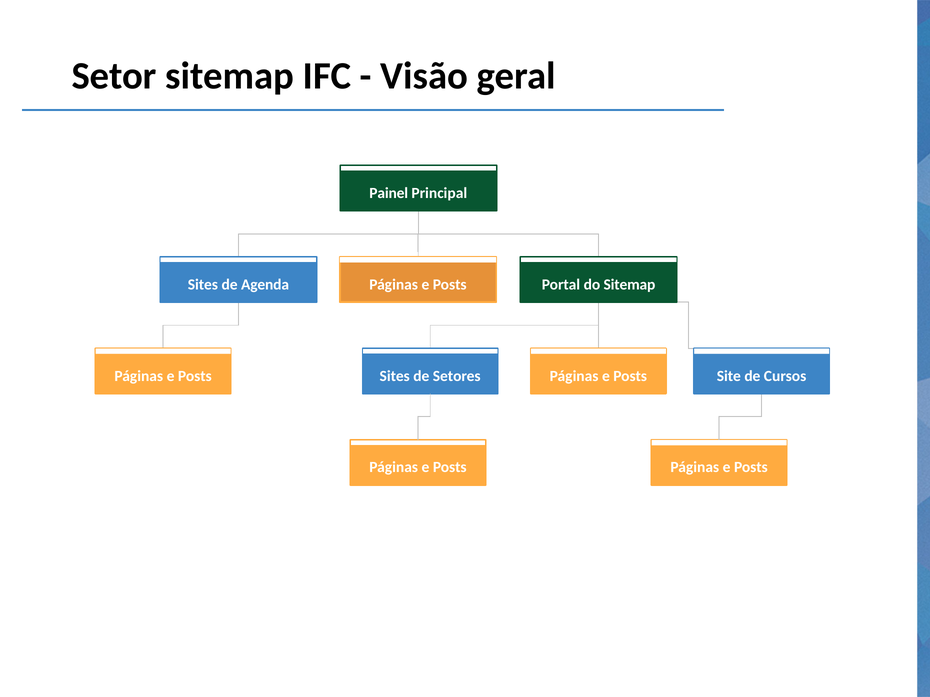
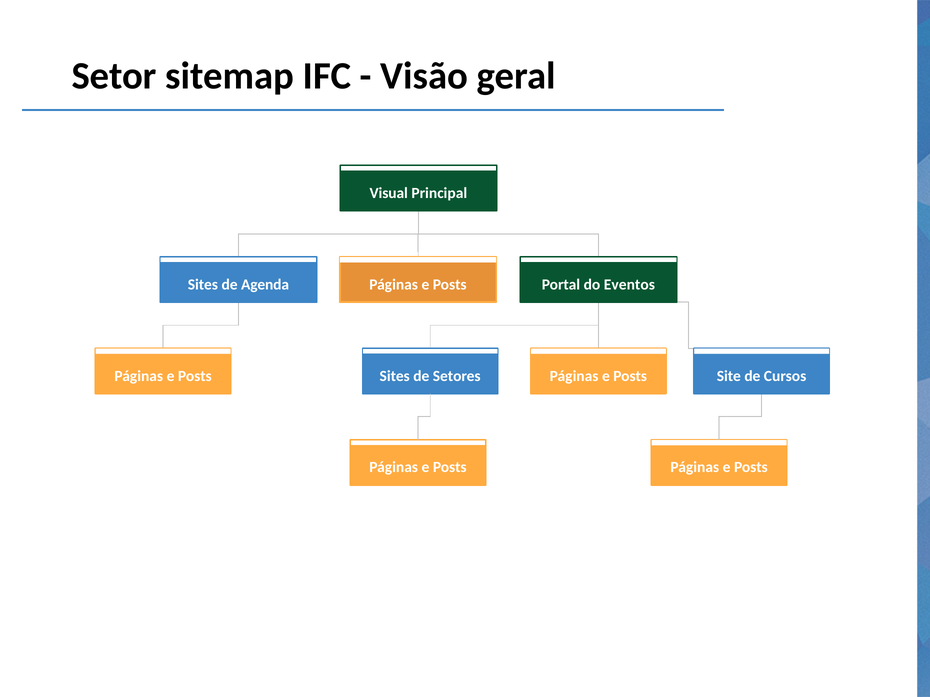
Painel: Painel -> Visual
do Sitemap: Sitemap -> Eventos
